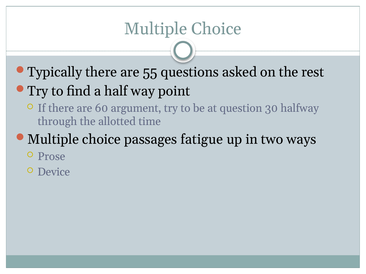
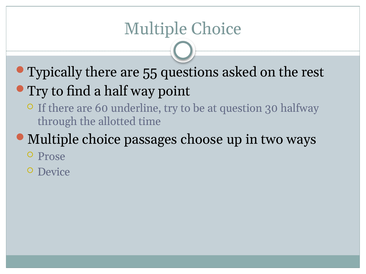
argument: argument -> underline
fatigue: fatigue -> choose
